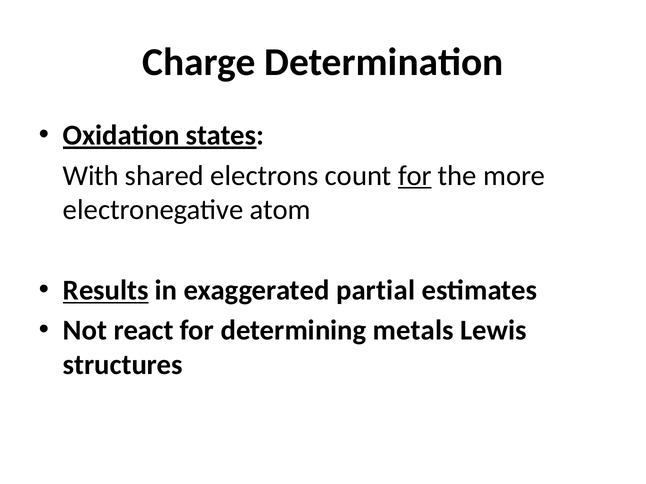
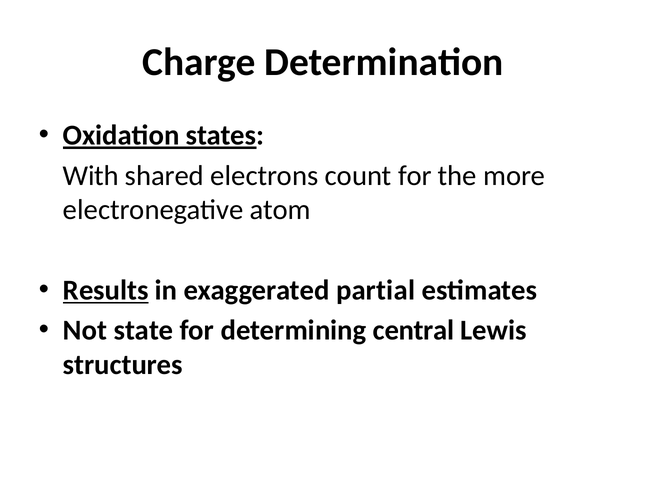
for at (415, 176) underline: present -> none
react: react -> state
metals: metals -> central
